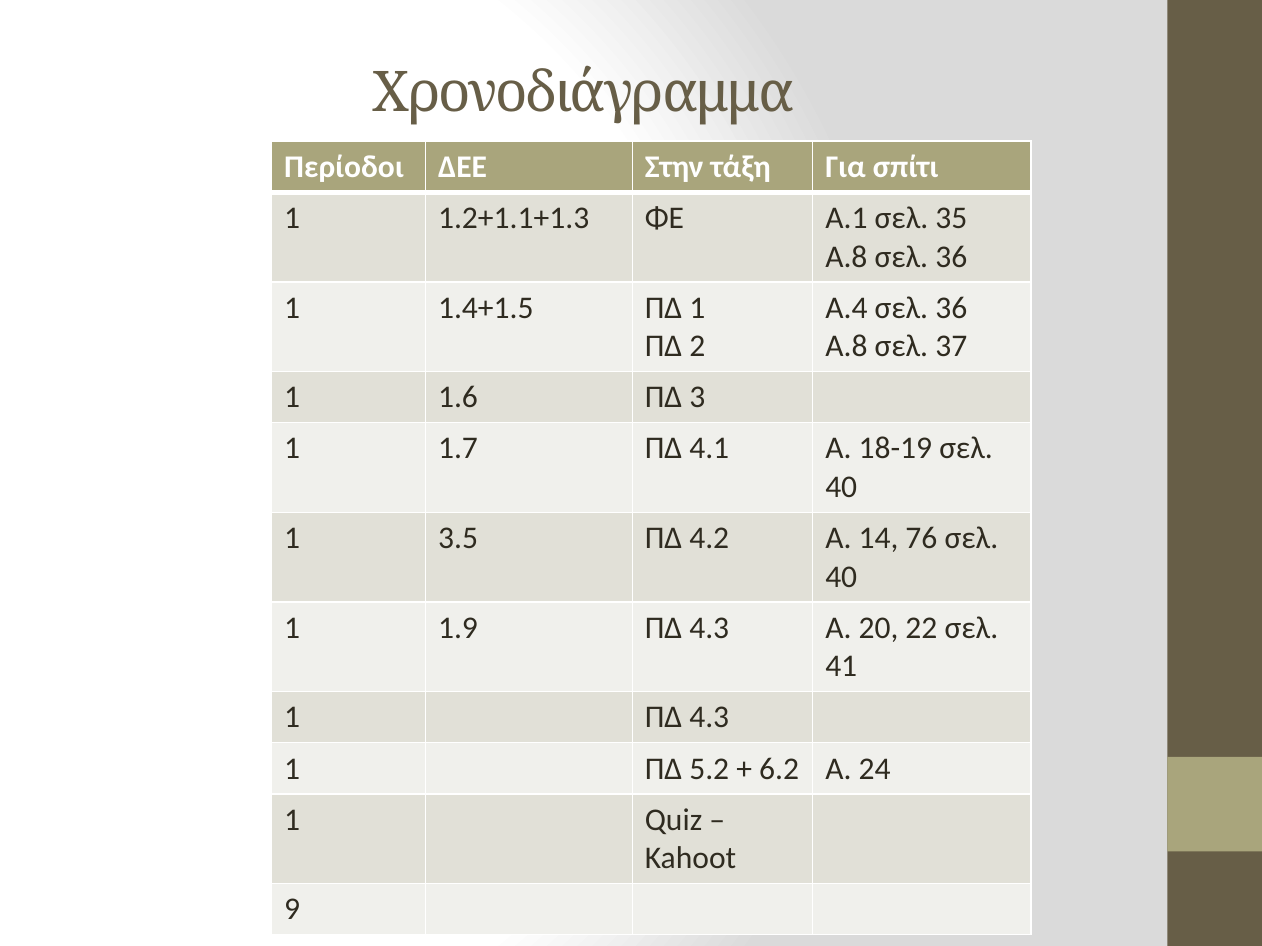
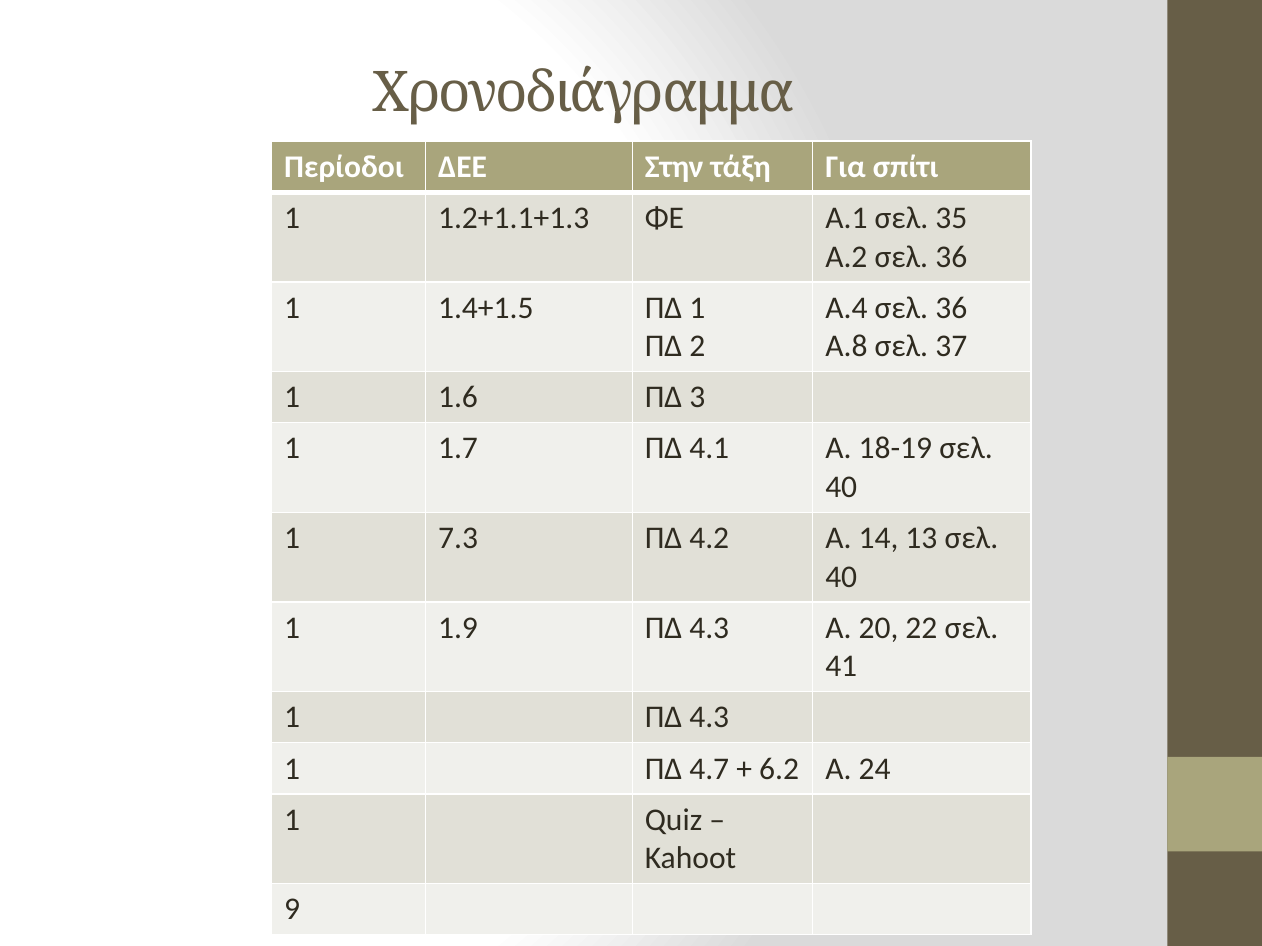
Α.8 at (846, 257): Α.8 -> Α.2
3.5: 3.5 -> 7.3
76: 76 -> 13
5.2: 5.2 -> 4.7
